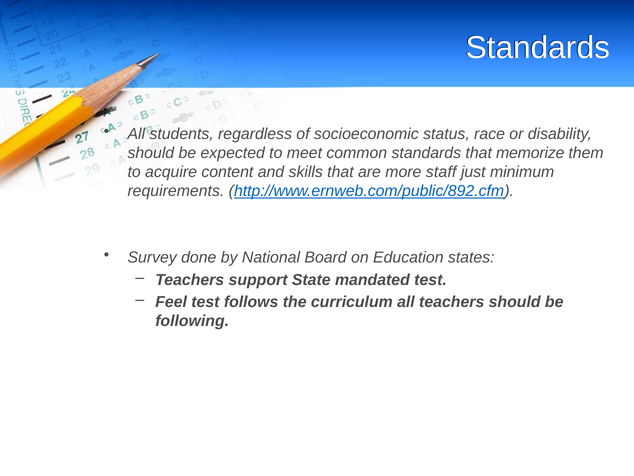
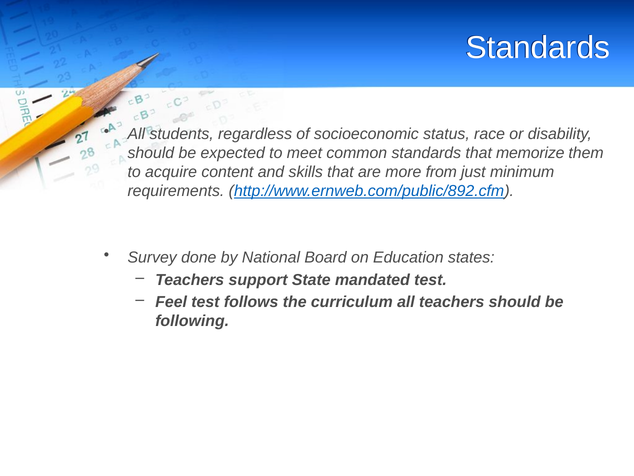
staff: staff -> from
